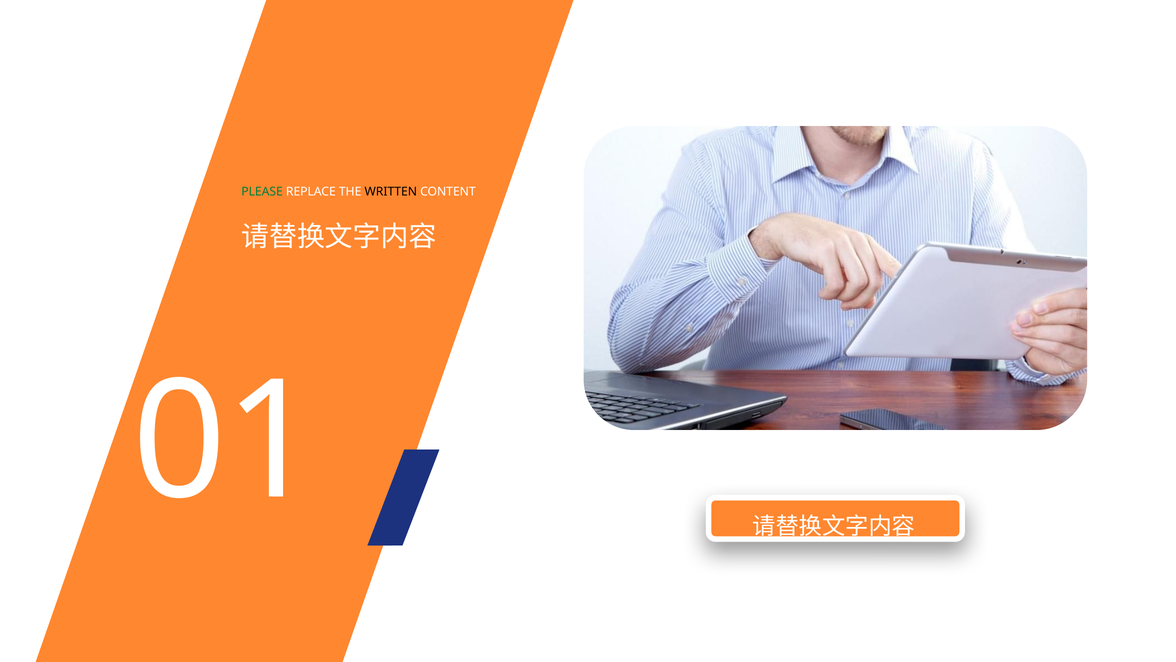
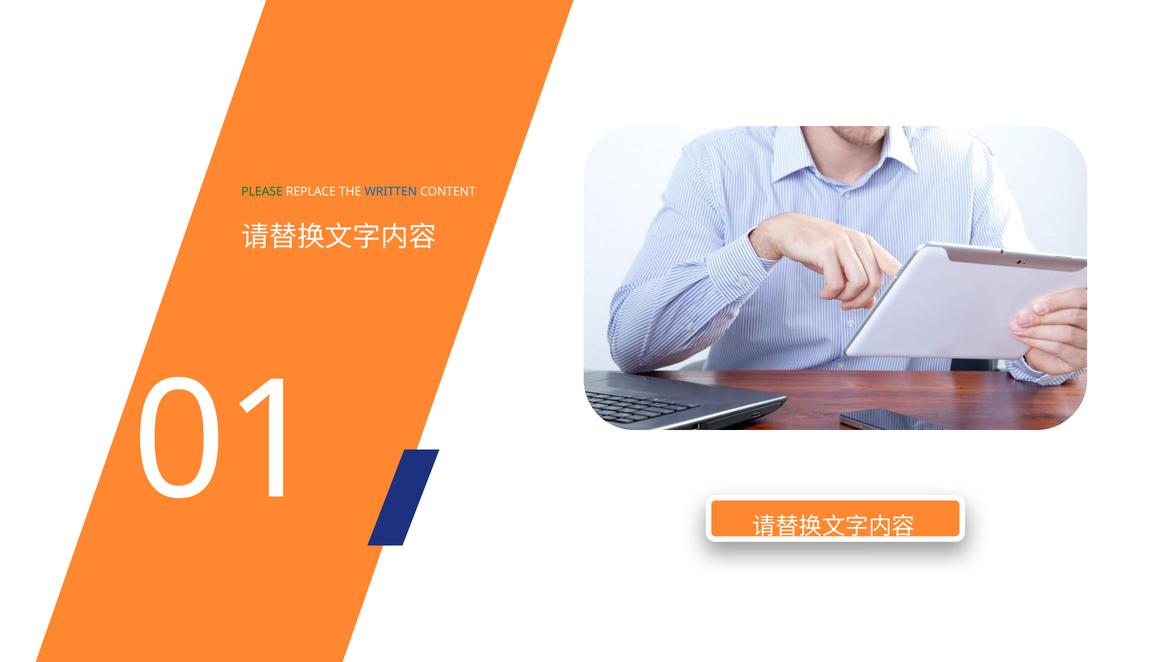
WRITTEN colour: black -> blue
